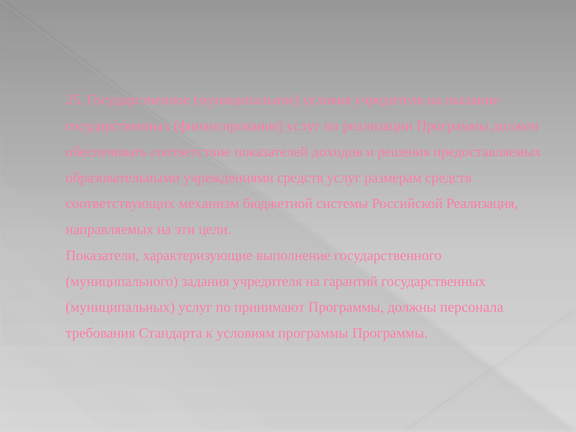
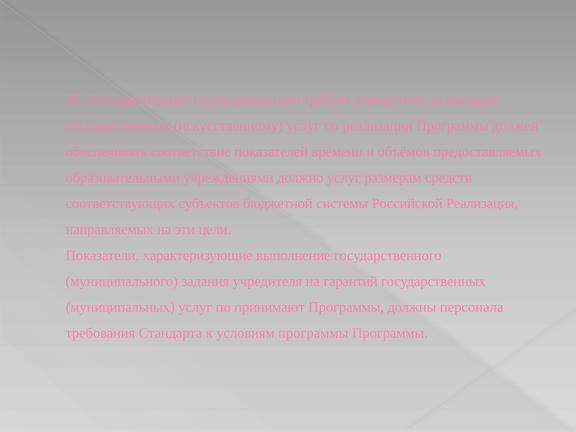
условия: условия -> требует
финансирование: финансирование -> искусственному
доходов: доходов -> времени
решения: решения -> объёмов
учреждениями средств: средств -> должно
механизм: механизм -> субъектов
